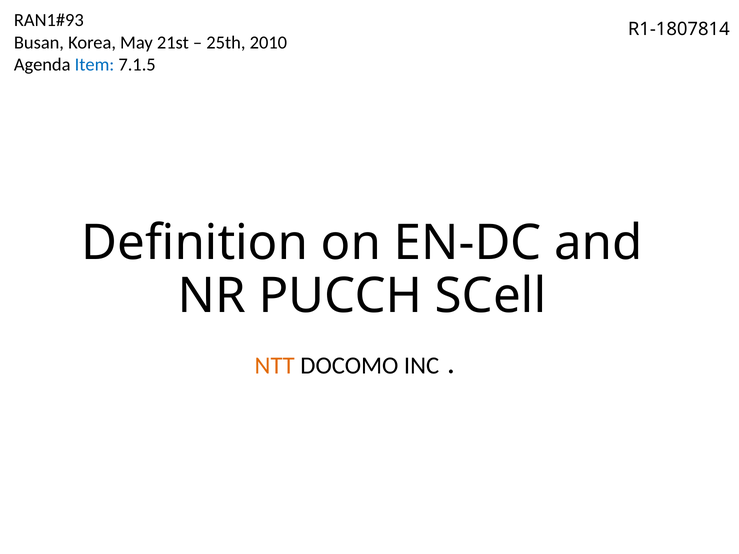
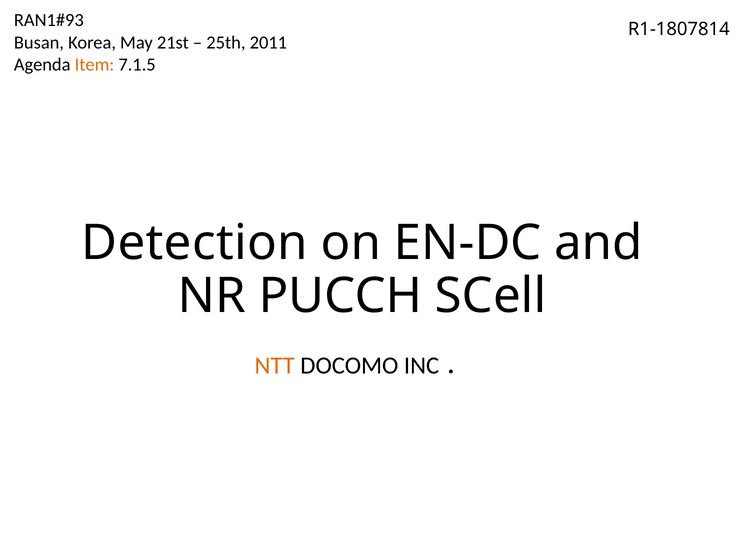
2010: 2010 -> 2011
Item colour: blue -> orange
Definition: Definition -> Detection
